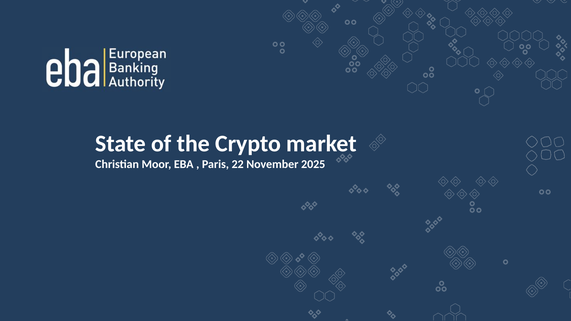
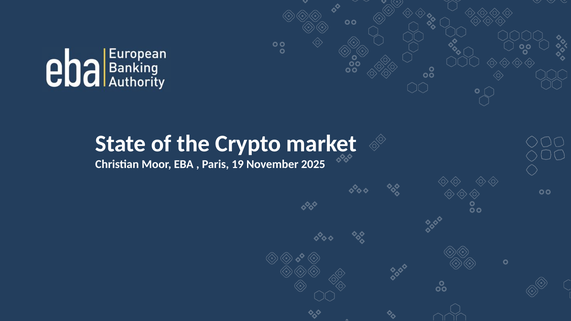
22: 22 -> 19
